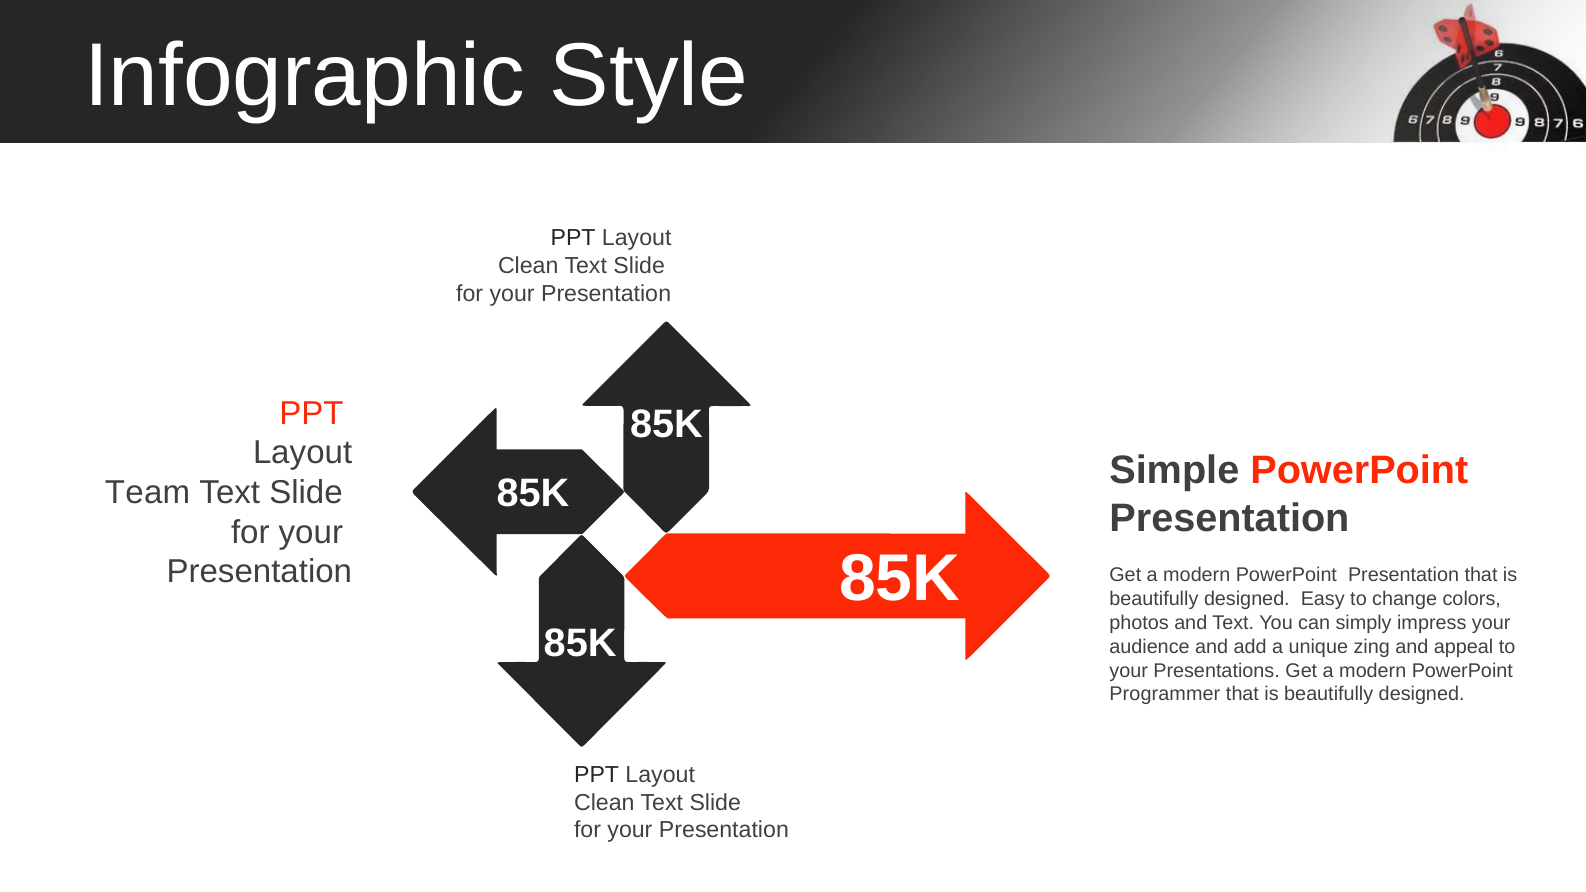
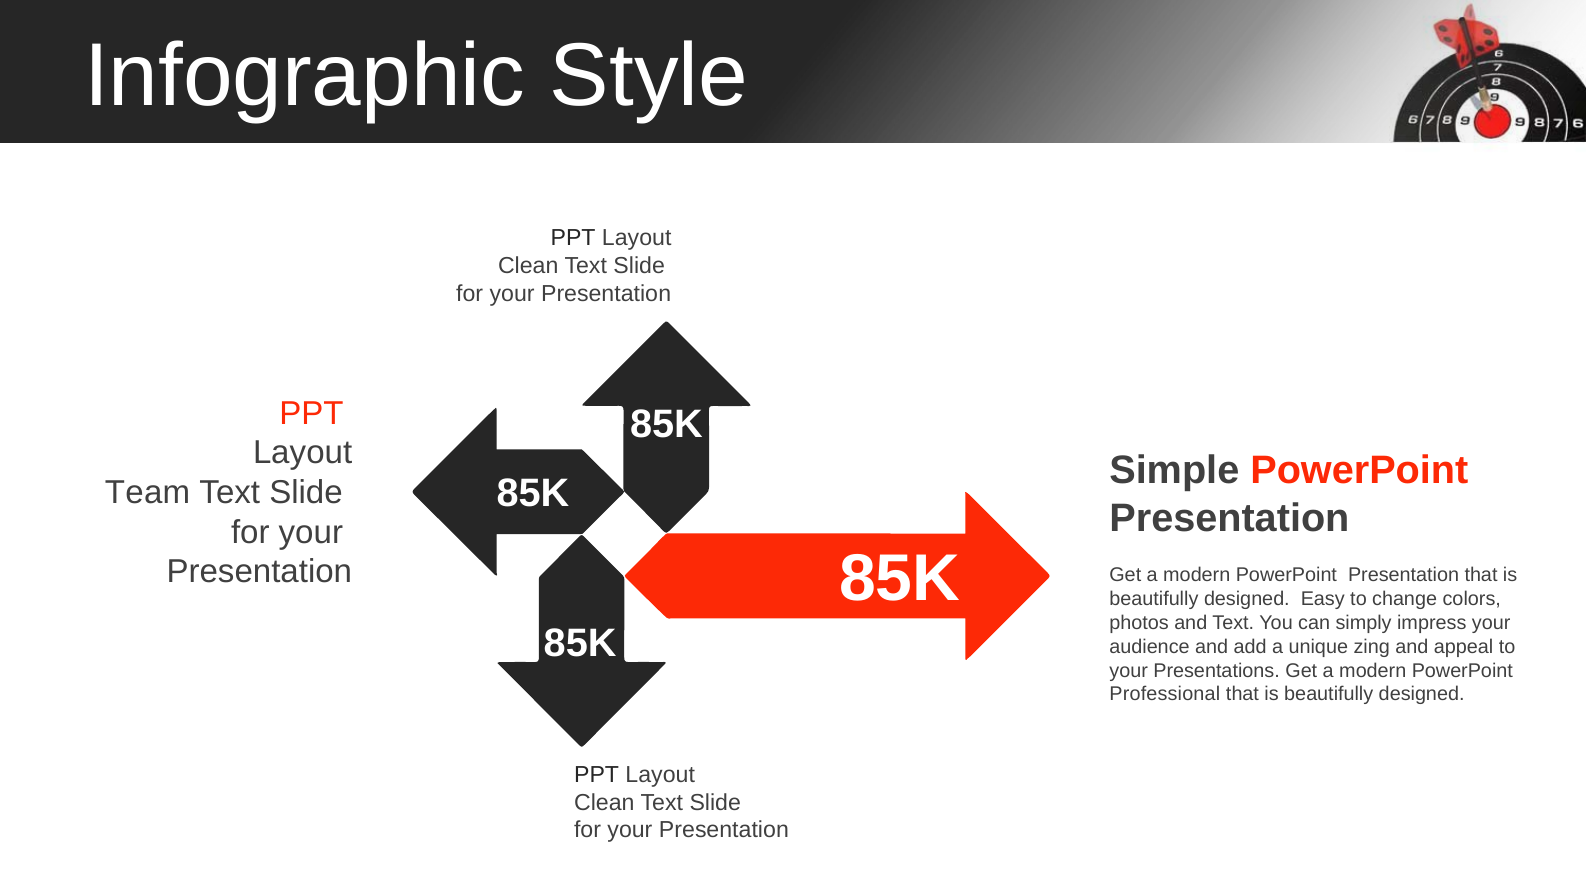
Programmer: Programmer -> Professional
